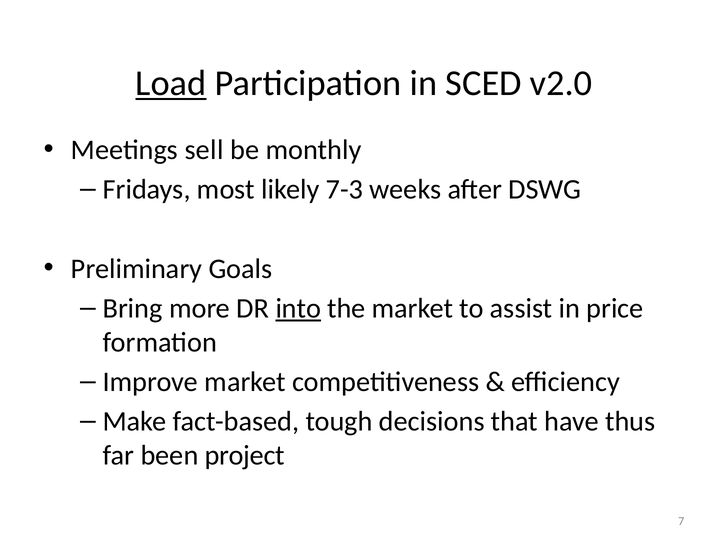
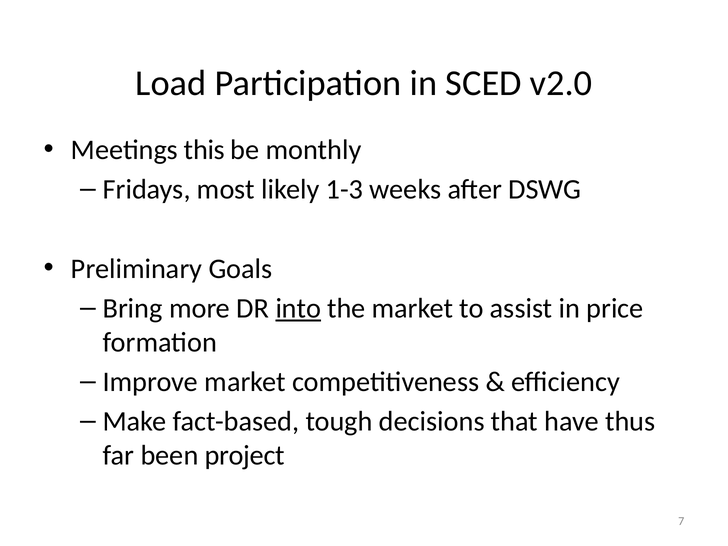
Load underline: present -> none
sell: sell -> this
7-3: 7-3 -> 1-3
